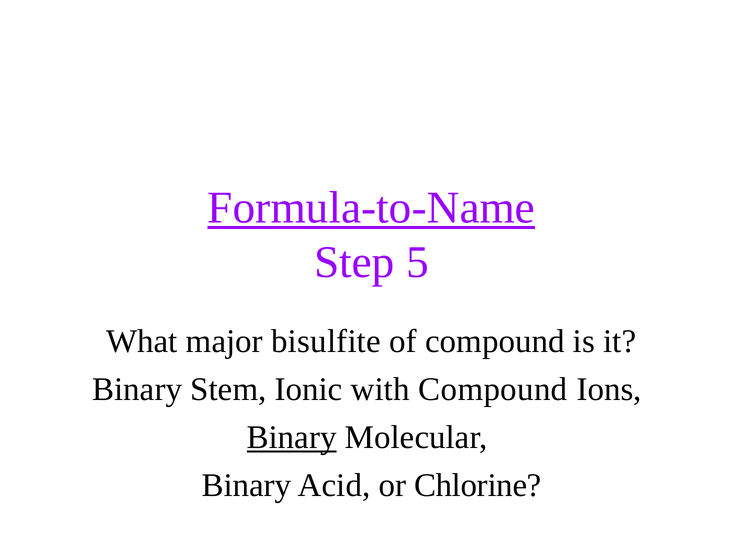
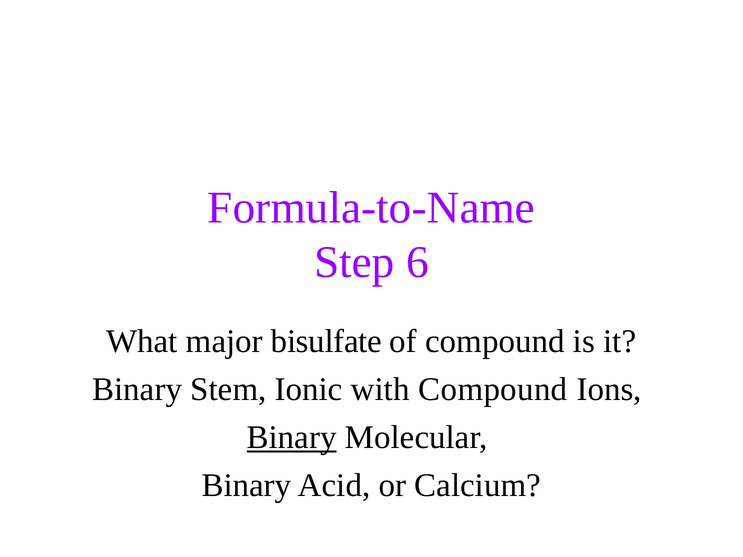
Formula-to-Name underline: present -> none
5: 5 -> 6
bisulfite: bisulfite -> bisulfate
Chlorine: Chlorine -> Calcium
